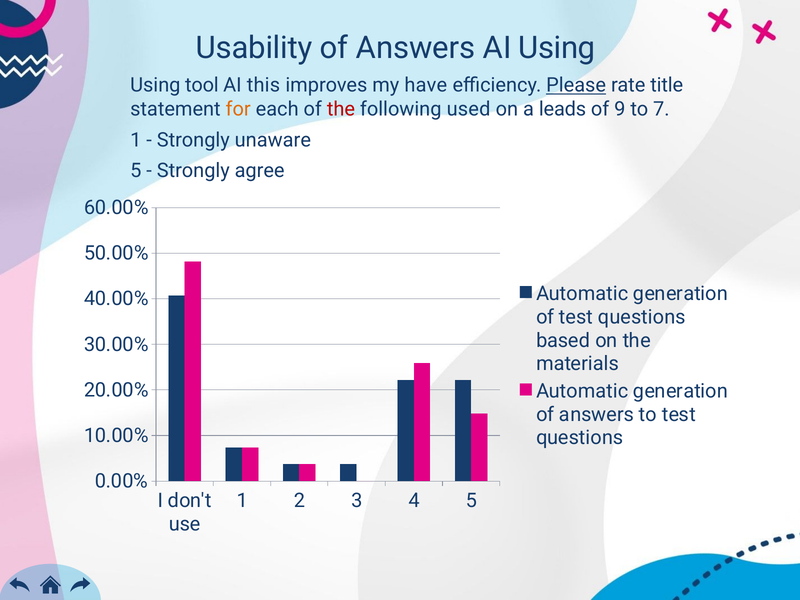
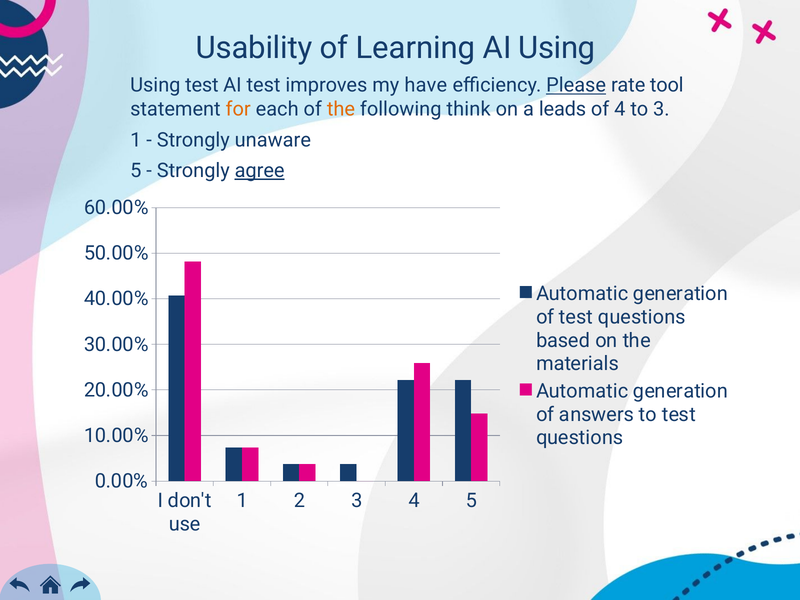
Answers at (416, 48): Answers -> Learning
Using tool: tool -> test
AI this: this -> test
title: title -> tool
the at (341, 109) colour: red -> orange
used: used -> think
of 9: 9 -> 4
to 7: 7 -> 3
agree underline: none -> present
